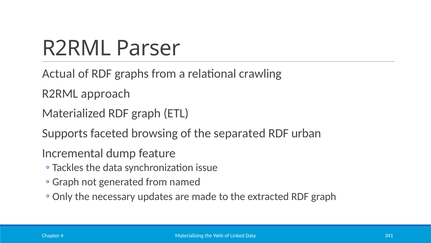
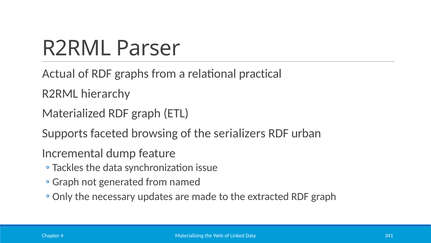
crawling: crawling -> practical
approach: approach -> hierarchy
separated: separated -> serializers
